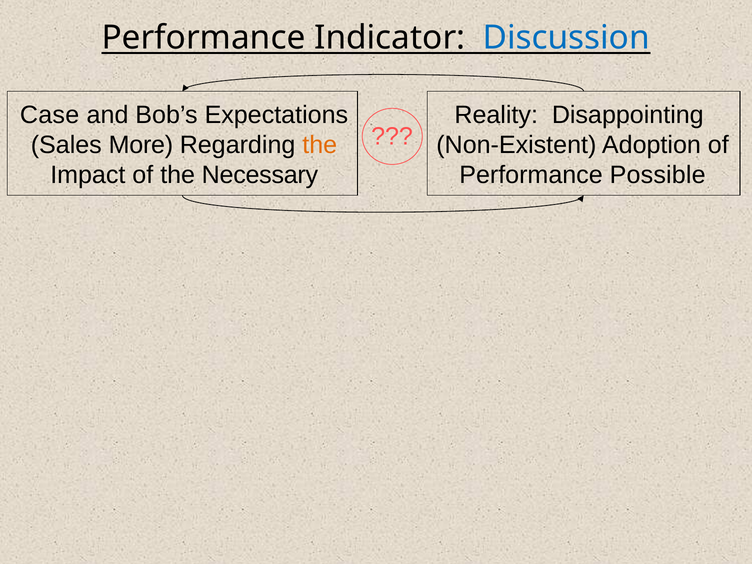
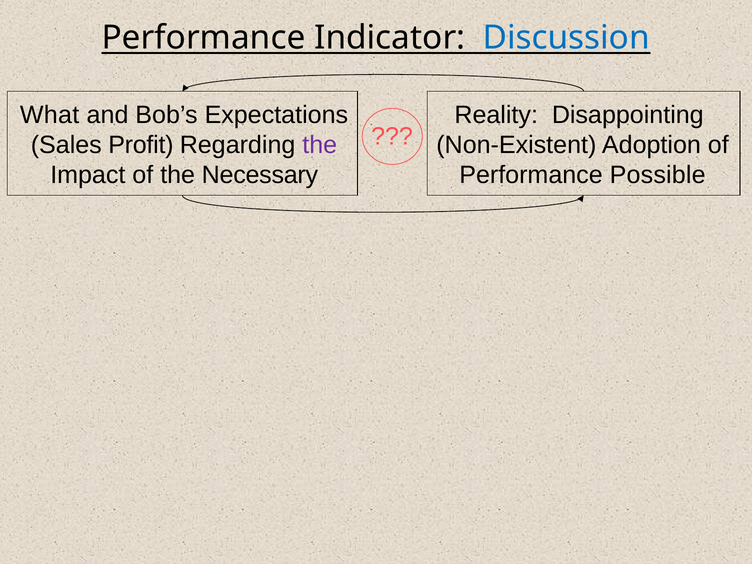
Case: Case -> What
More: More -> Profit
the at (320, 145) colour: orange -> purple
